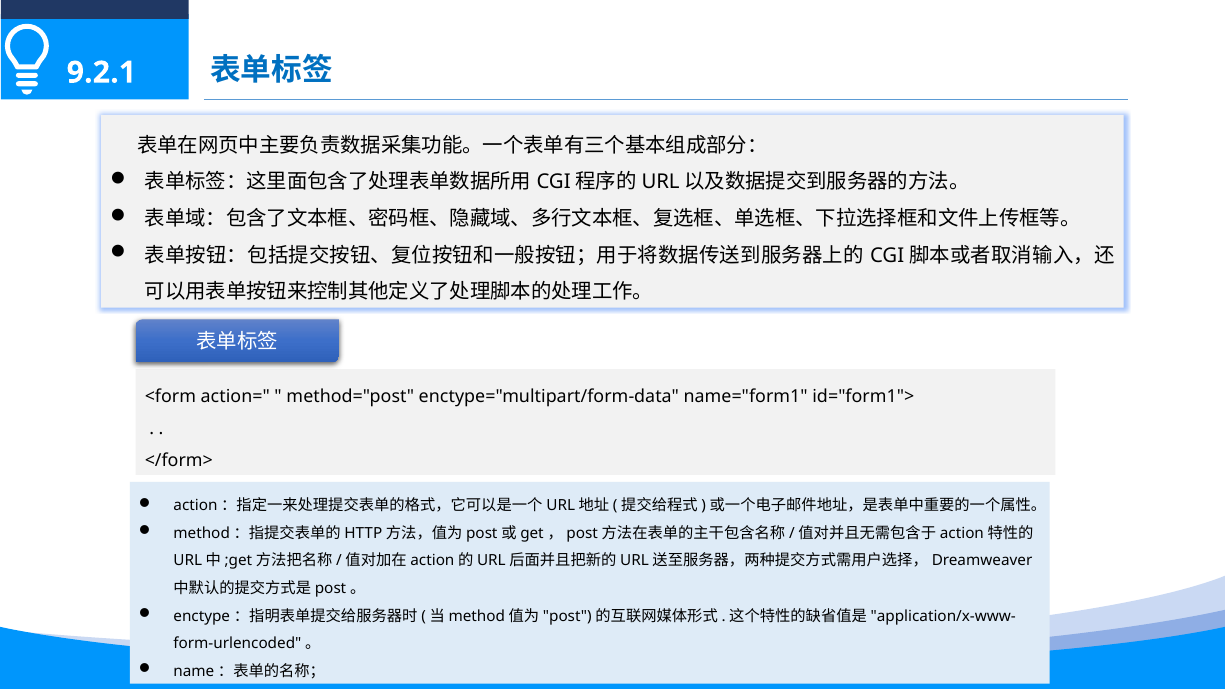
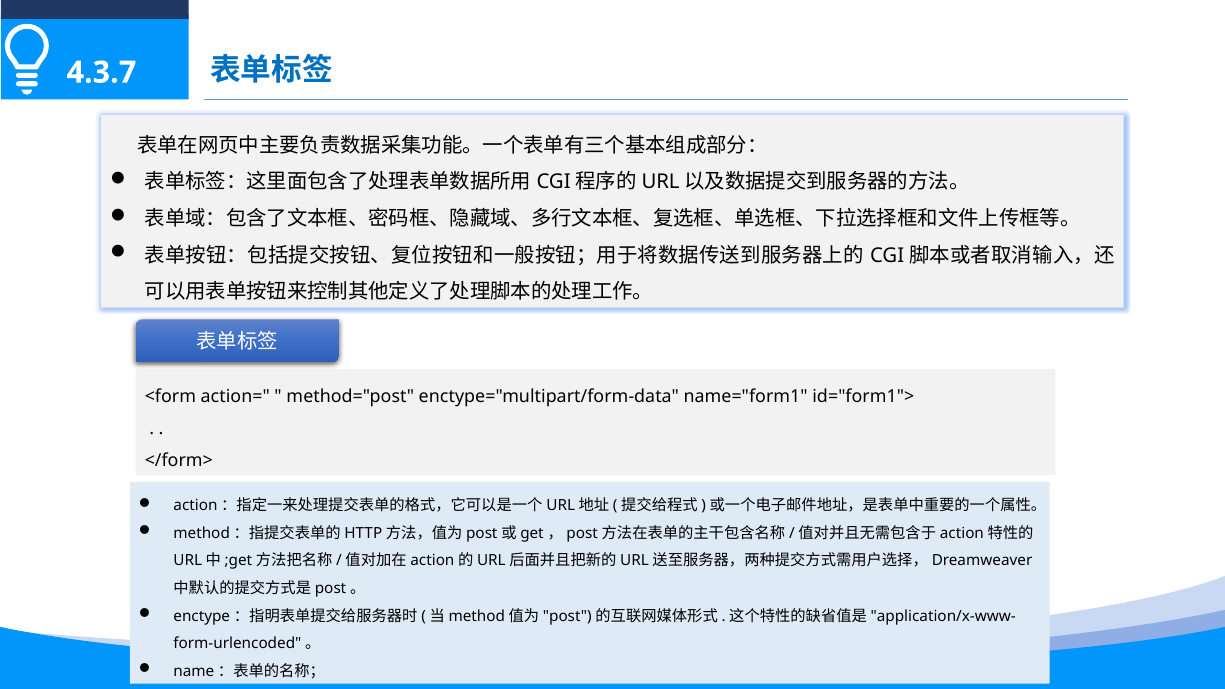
9.2.1: 9.2.1 -> 4.3.7
